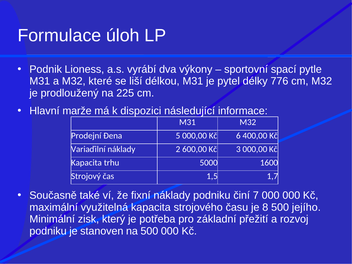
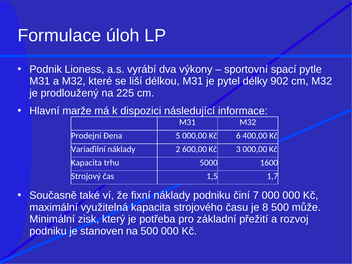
776: 776 -> 902
jejího: jejího -> může
